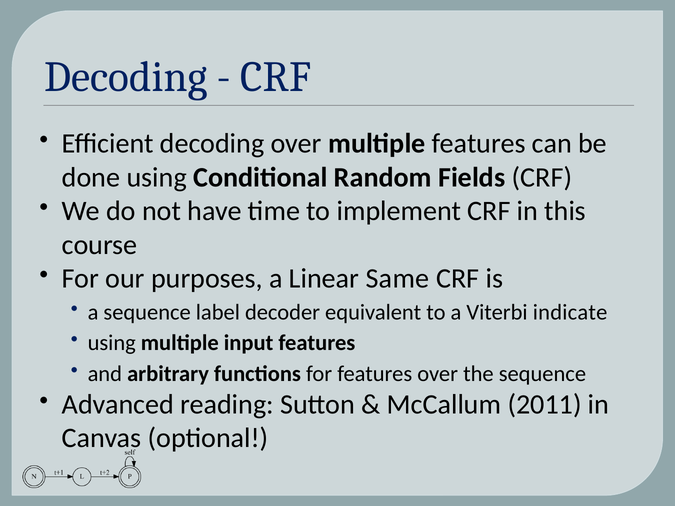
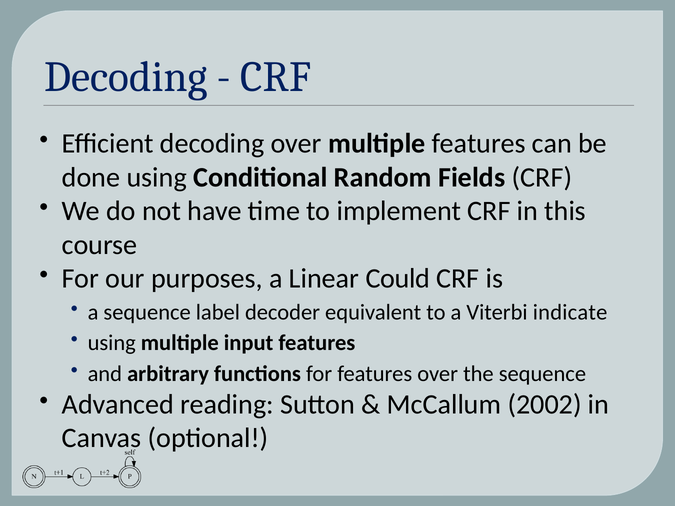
Same: Same -> Could
2011: 2011 -> 2002
